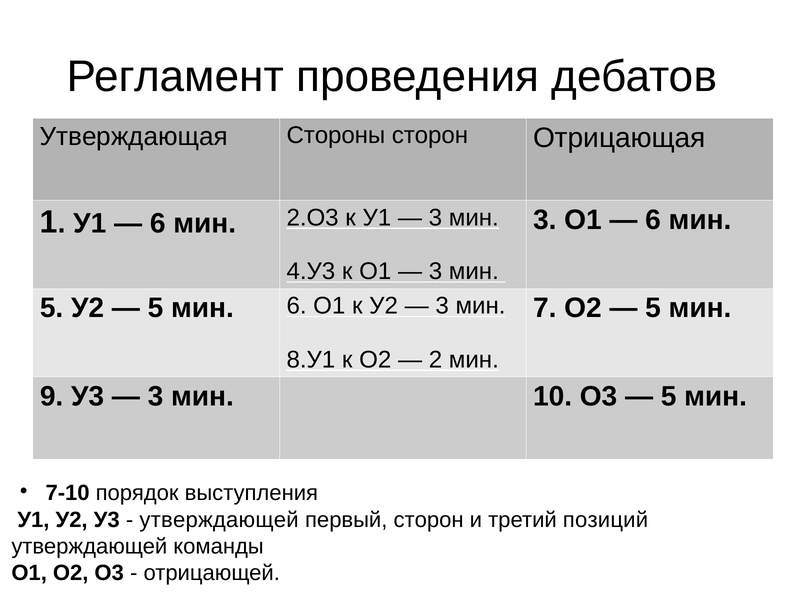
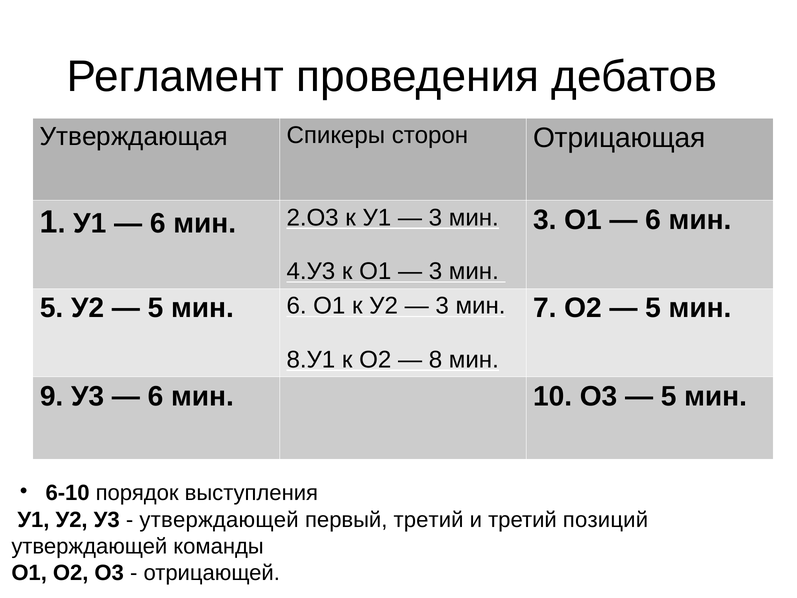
Стороны: Стороны -> Спикеры
2: 2 -> 8
3 at (156, 396): 3 -> 6
7-10: 7-10 -> 6-10
первый сторон: сторон -> третий
